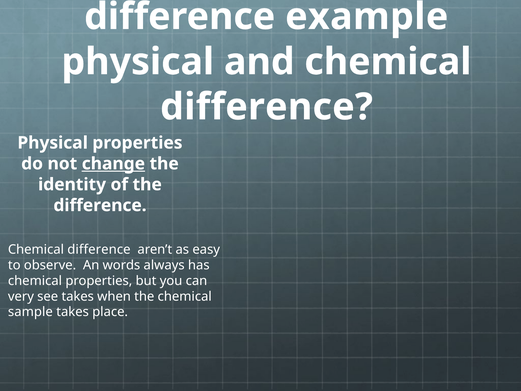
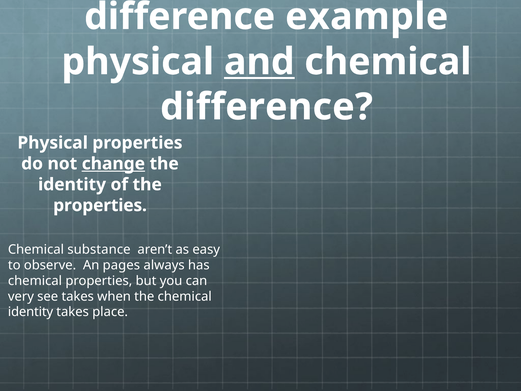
and underline: none -> present
difference at (100, 205): difference -> properties
difference at (99, 249): difference -> substance
words: words -> pages
sample at (30, 312): sample -> identity
